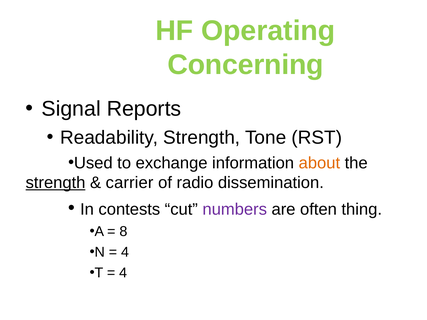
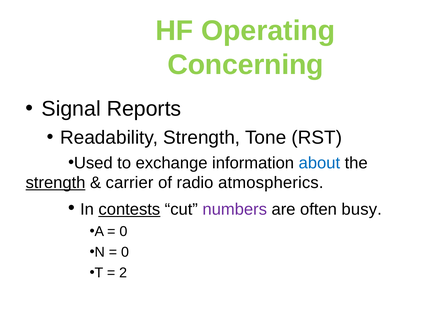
about colour: orange -> blue
dissemination: dissemination -> atmospherics
contests underline: none -> present
thing: thing -> busy
8 at (123, 232): 8 -> 0
4 at (125, 252): 4 -> 0
4 at (123, 273): 4 -> 2
